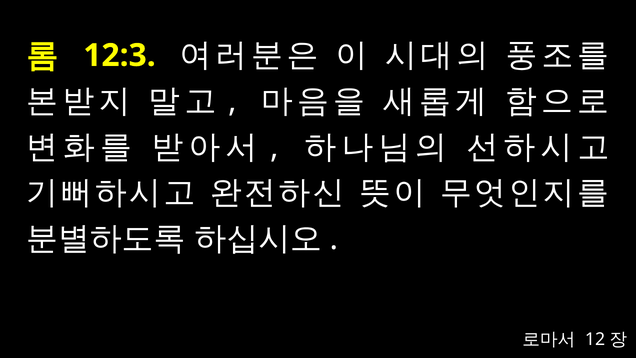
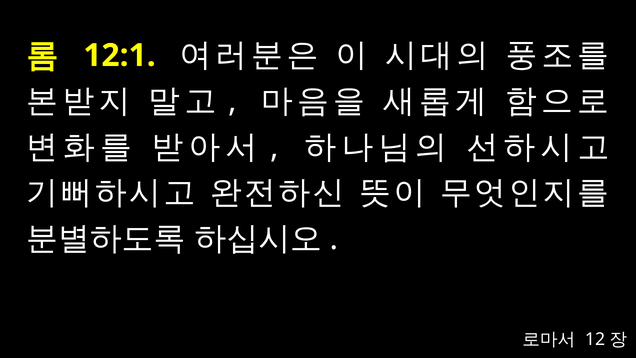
12:3: 12:3 -> 12:1
